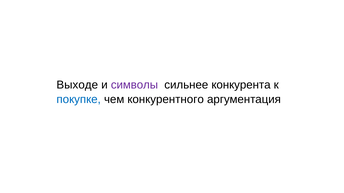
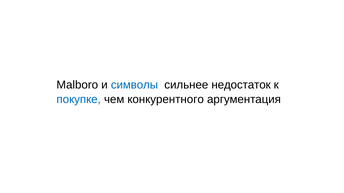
Выходе: Выходе -> Malboro
символы colour: purple -> blue
конкурента: конкурента -> недостаток
